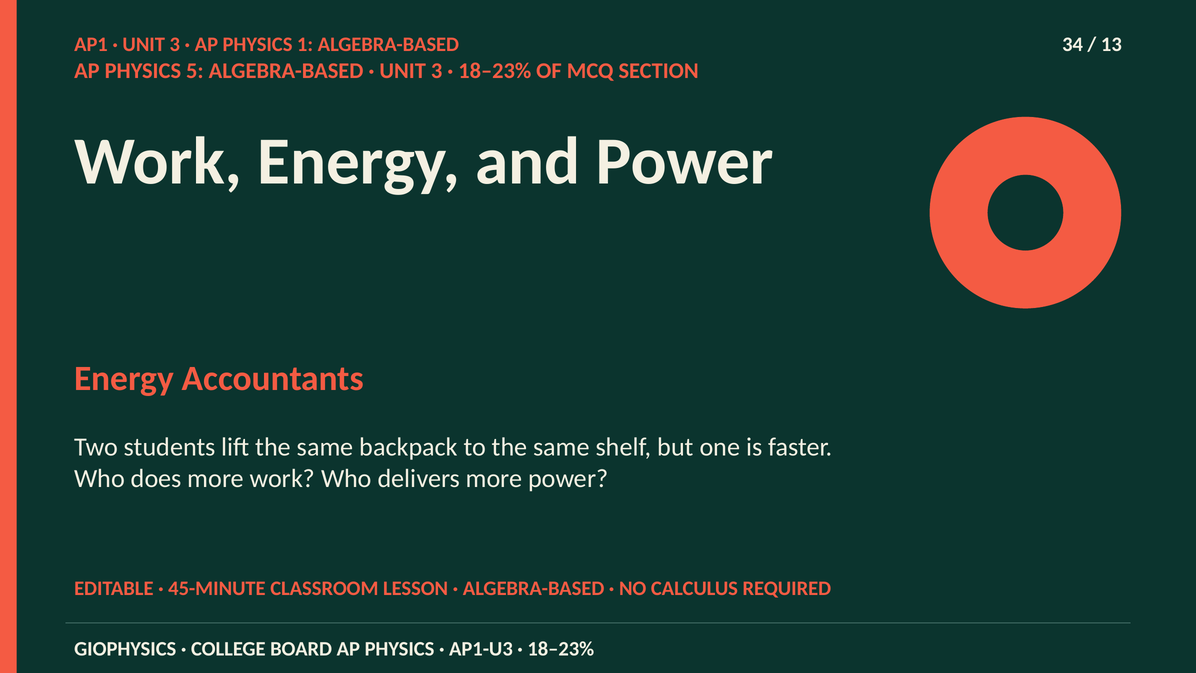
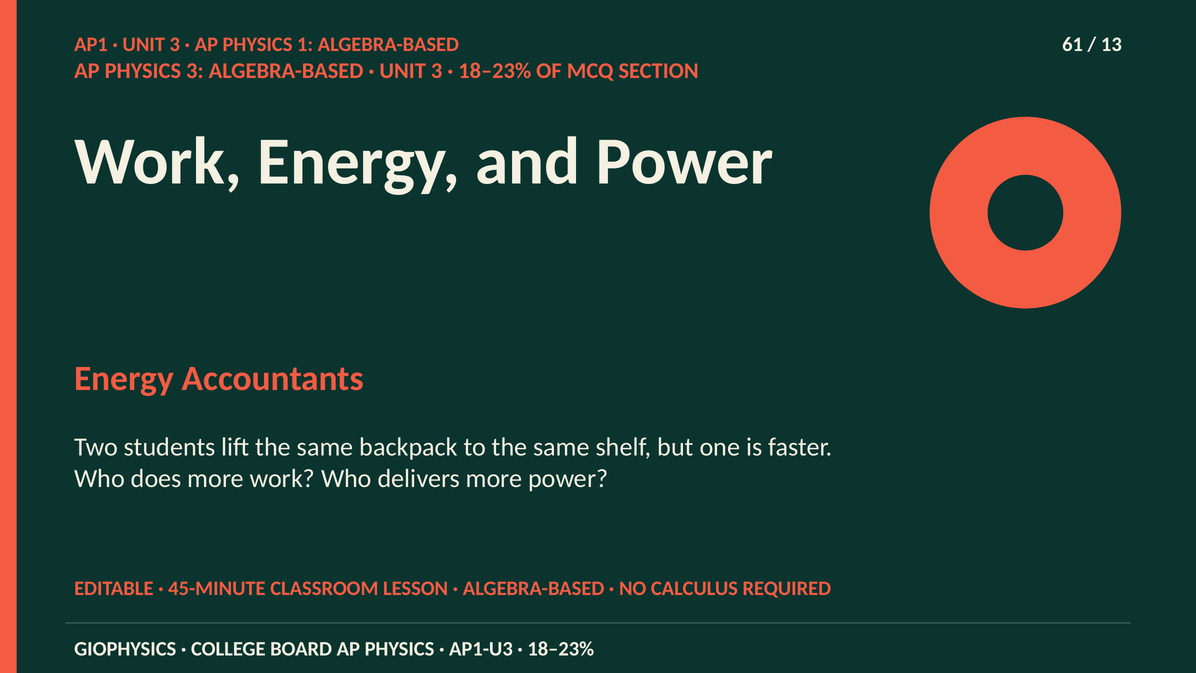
34: 34 -> 61
PHYSICS 5: 5 -> 3
